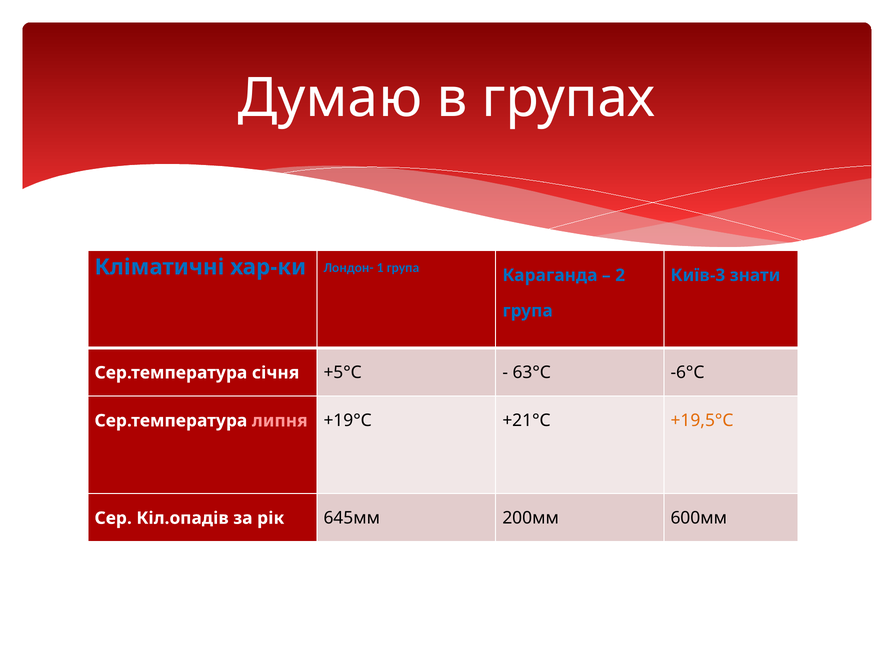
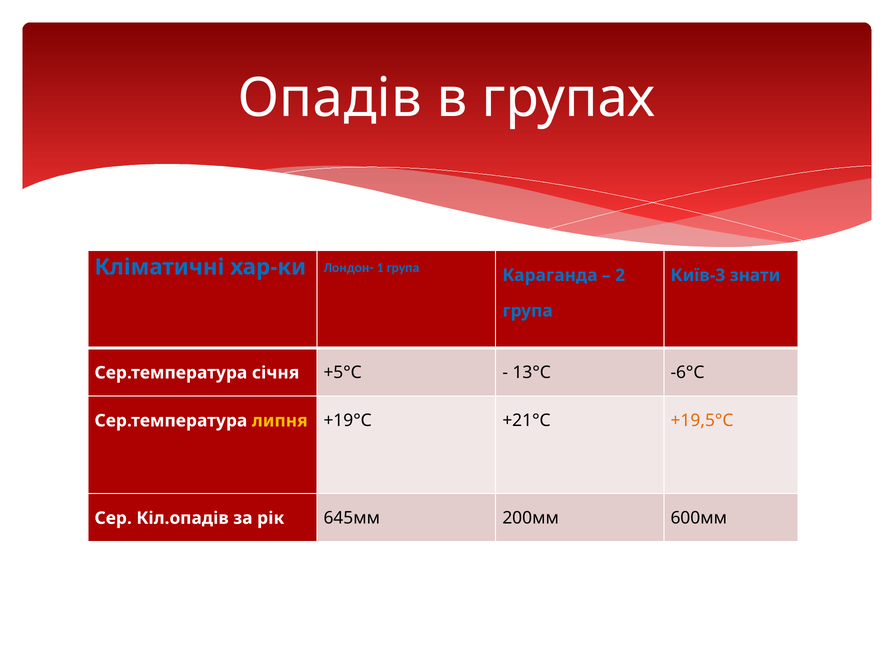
Думаю: Думаю -> Опадів
63°С: 63°С -> 13°С
липня colour: pink -> yellow
